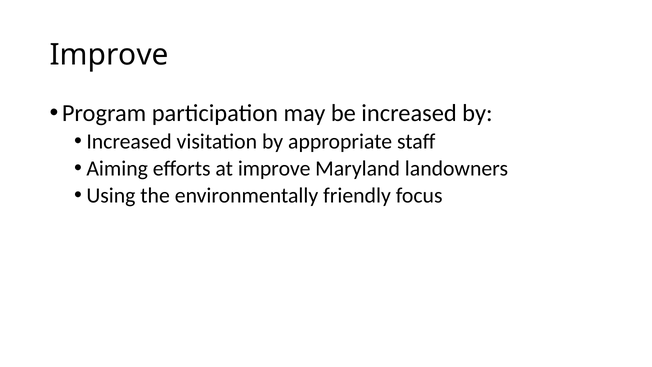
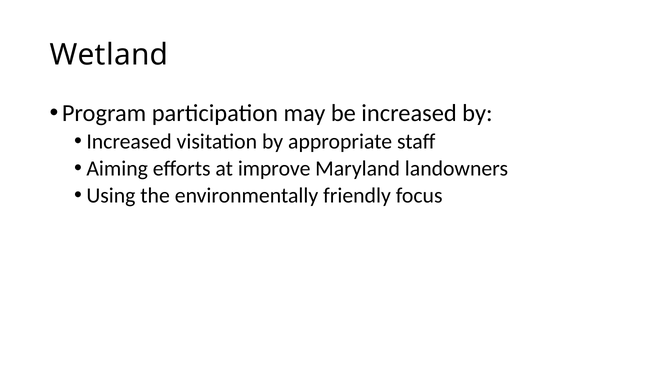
Improve at (109, 55): Improve -> Wetland
